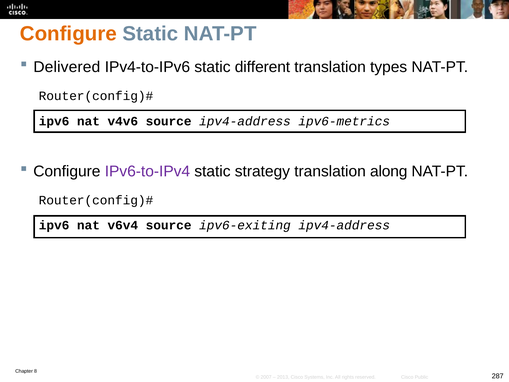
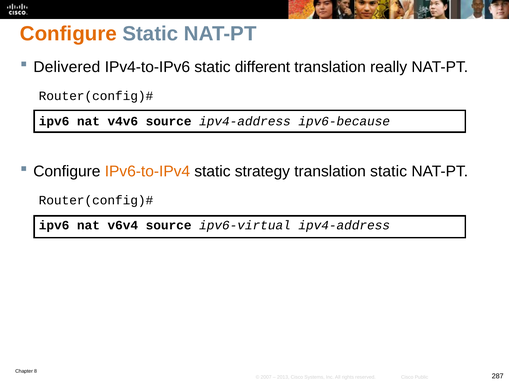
types: types -> really
ipv6-metrics: ipv6-metrics -> ipv6-because
IPv6-to-IPv4 colour: purple -> orange
translation along: along -> static
ipv6-exiting: ipv6-exiting -> ipv6-virtual
